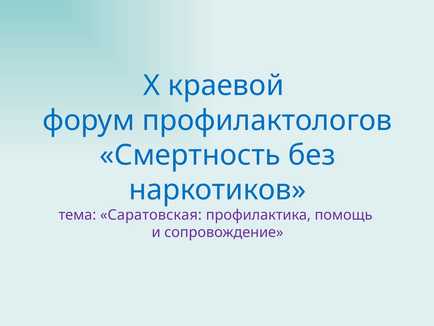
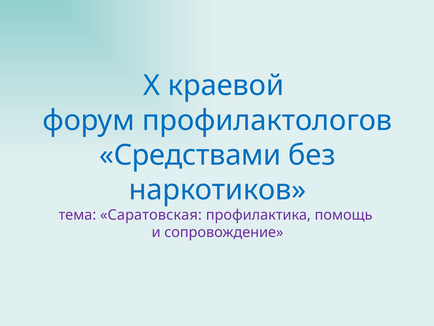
Смертность: Смертность -> Средствами
